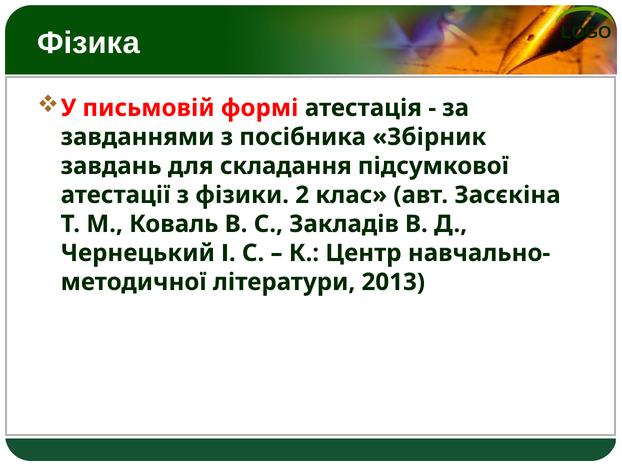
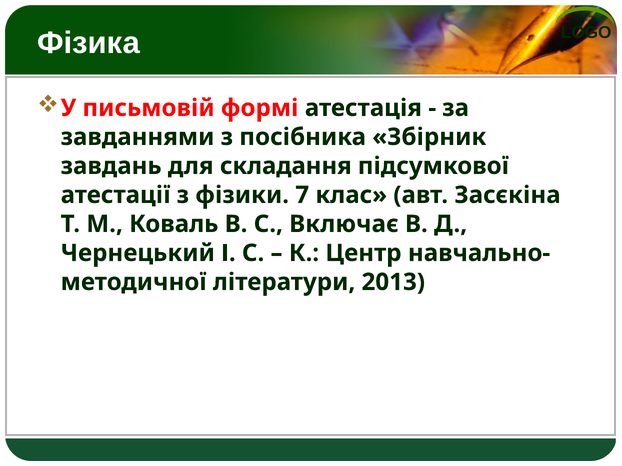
2: 2 -> 7
Закладів: Закладів -> Включає
